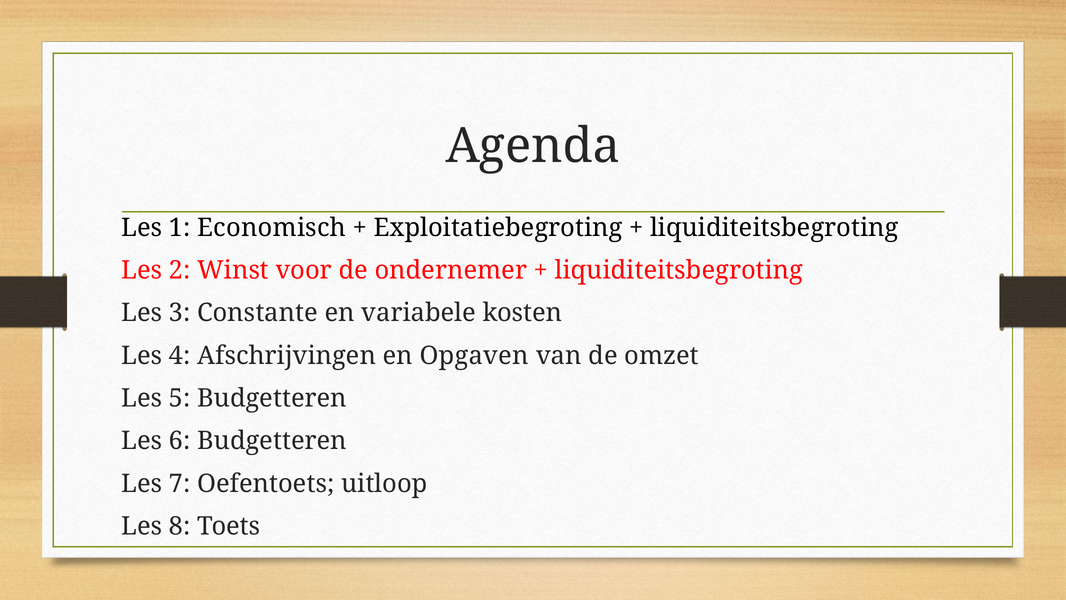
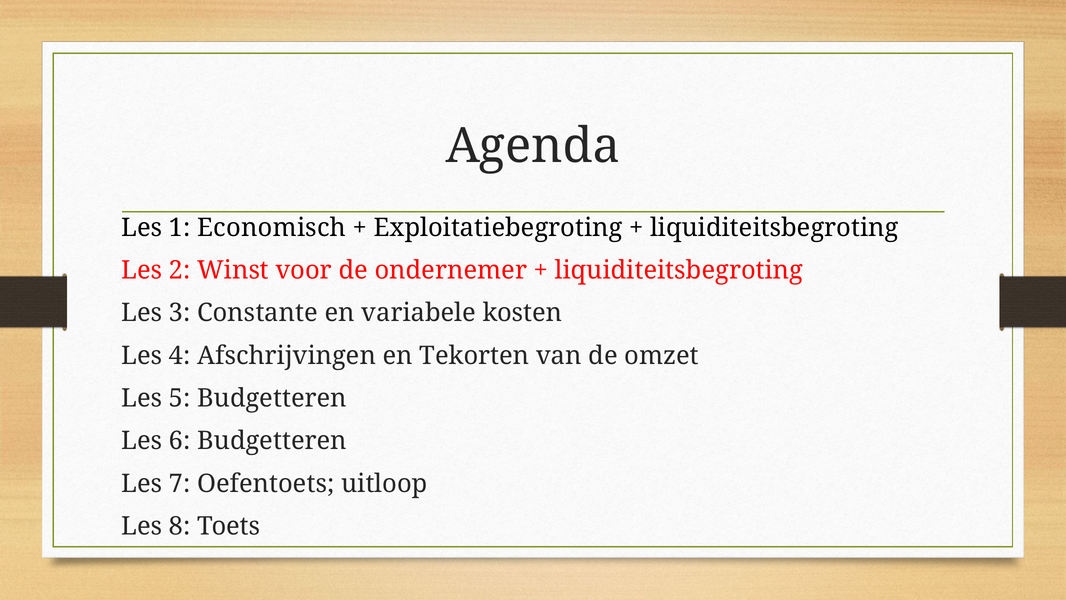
Opgaven: Opgaven -> Tekorten
